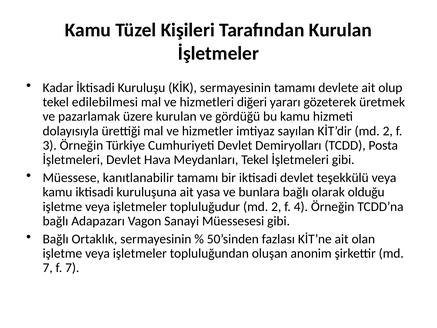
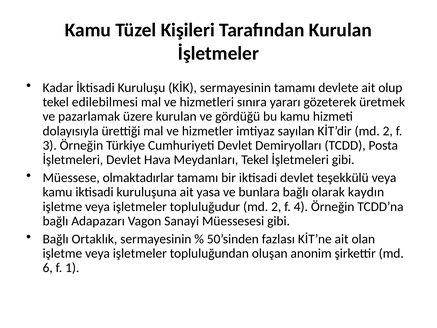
diğeri: diğeri -> sınıra
kanıtlanabilir: kanıtlanabilir -> olmaktadırlar
olduğu: olduğu -> kaydın
7 at (48, 268): 7 -> 6
f 7: 7 -> 1
